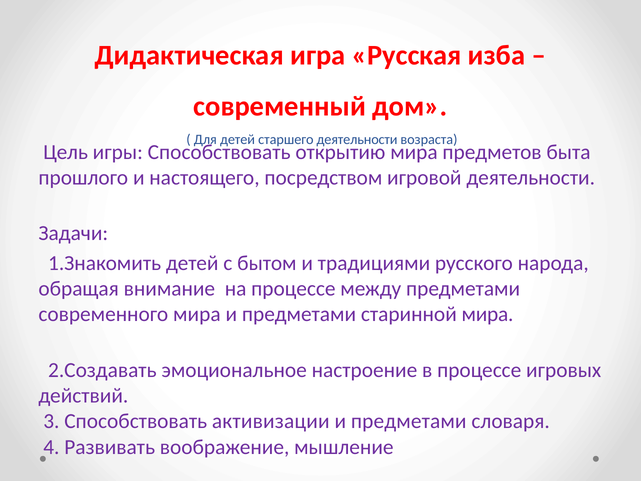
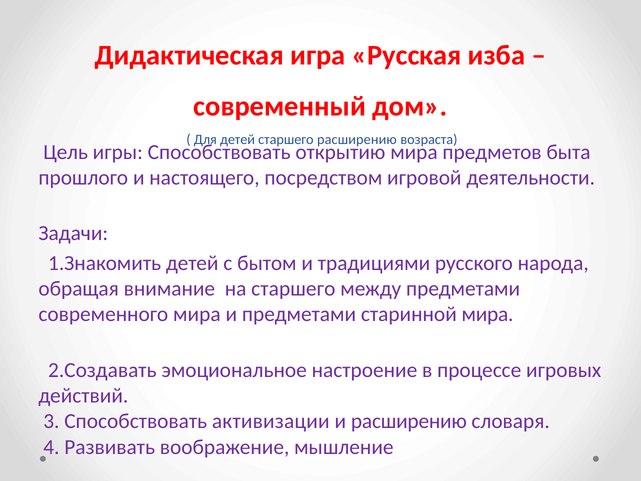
старшего деятельности: деятельности -> расширению
на процессе: процессе -> старшего
предметами at (409, 421): предметами -> расширению
